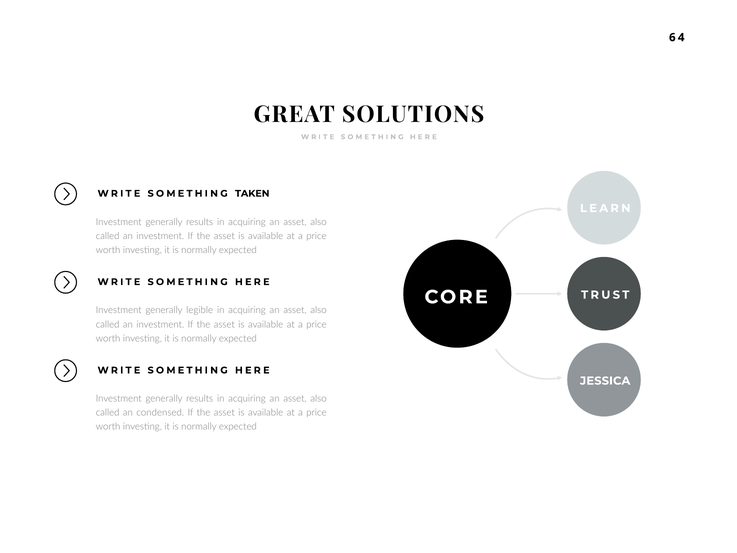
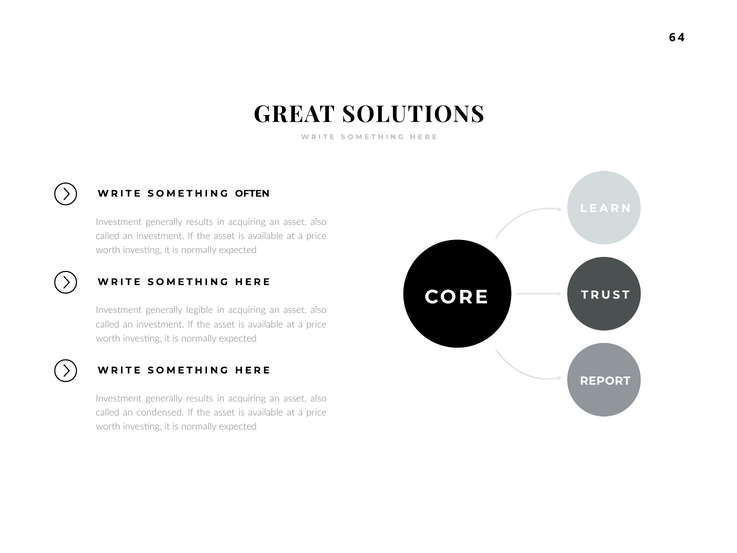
TAKEN: TAKEN -> OFTEN
JESSICA: JESSICA -> REPORT
